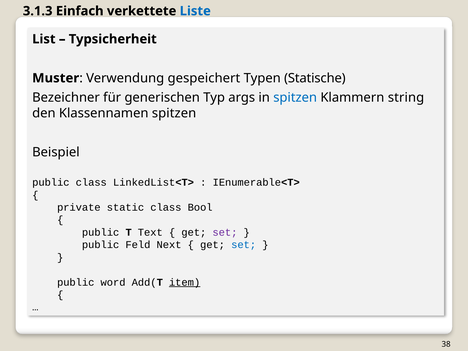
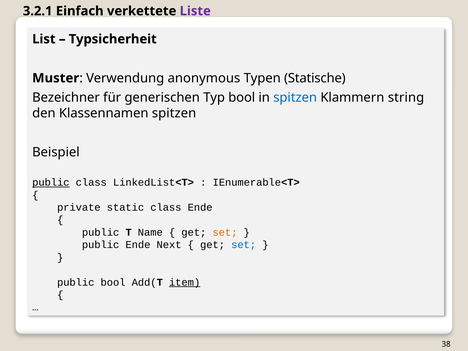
3.1.3: 3.1.3 -> 3.2.1
Liste colour: blue -> purple
gespeichert: gespeichert -> anonymous
Typ args: args -> bool
public at (51, 182) underline: none -> present
class Bool: Bool -> Ende
Text: Text -> Name
set at (225, 232) colour: purple -> orange
public Feld: Feld -> Ende
public word: word -> bool
